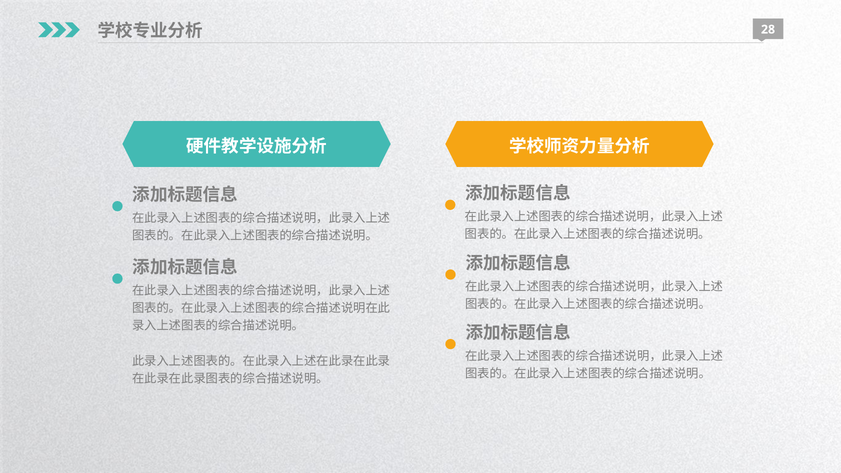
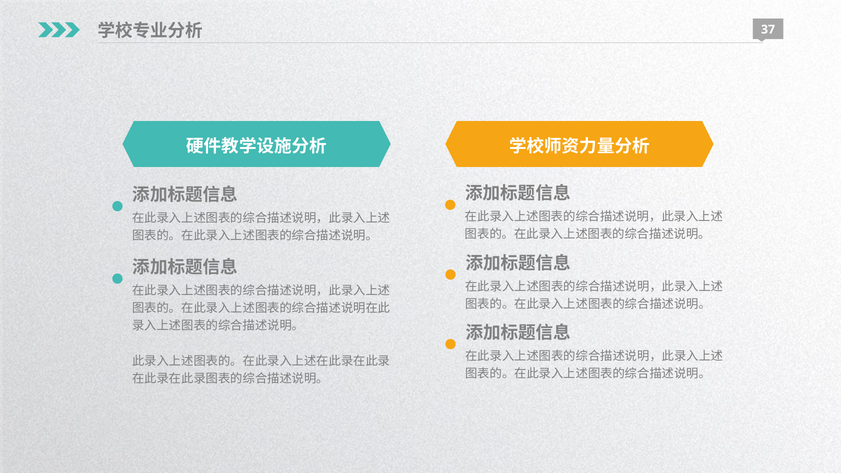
28: 28 -> 37
